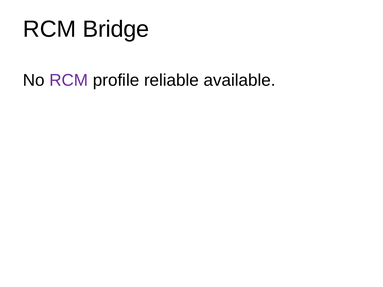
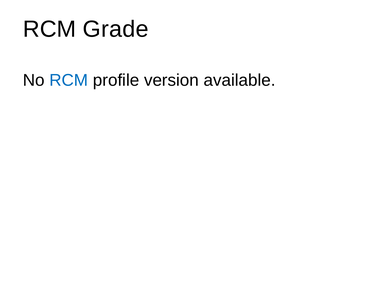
Bridge: Bridge -> Grade
RCM at (69, 80) colour: purple -> blue
reliable: reliable -> version
